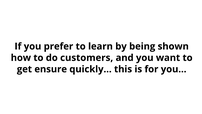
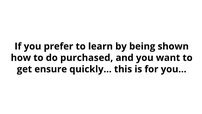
customers: customers -> purchased
